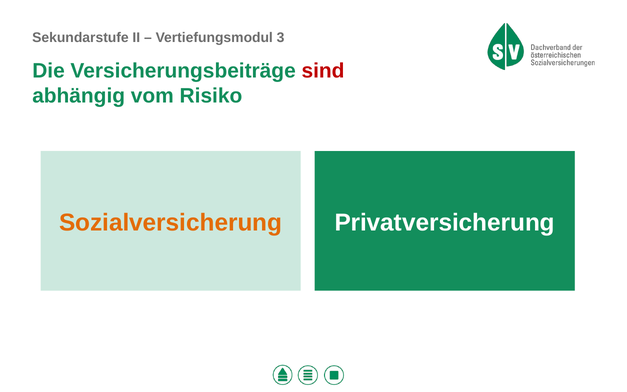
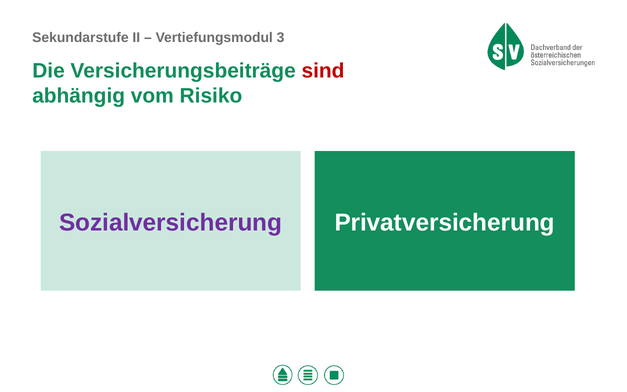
Sozialversicherung colour: orange -> purple
